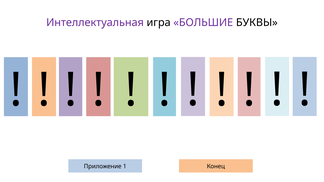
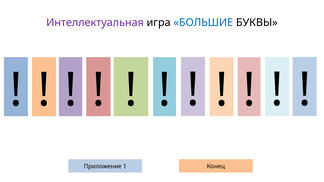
БОЛЬШИЕ colour: purple -> blue
